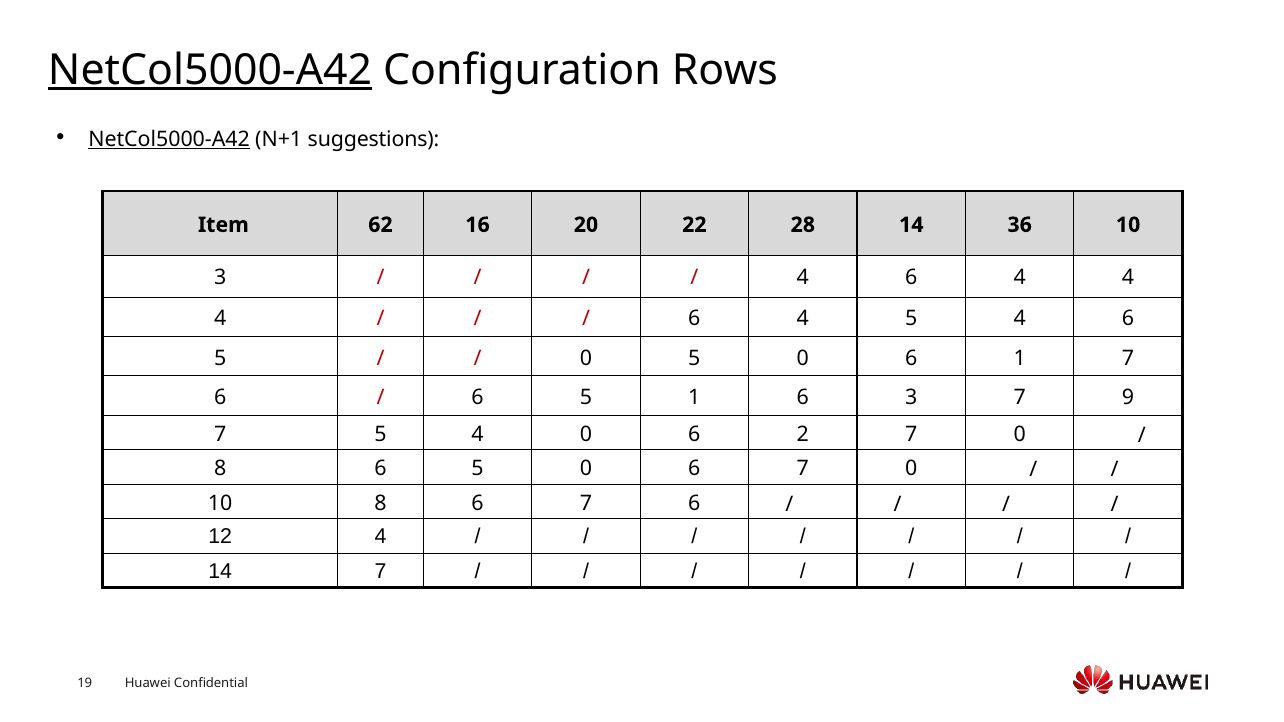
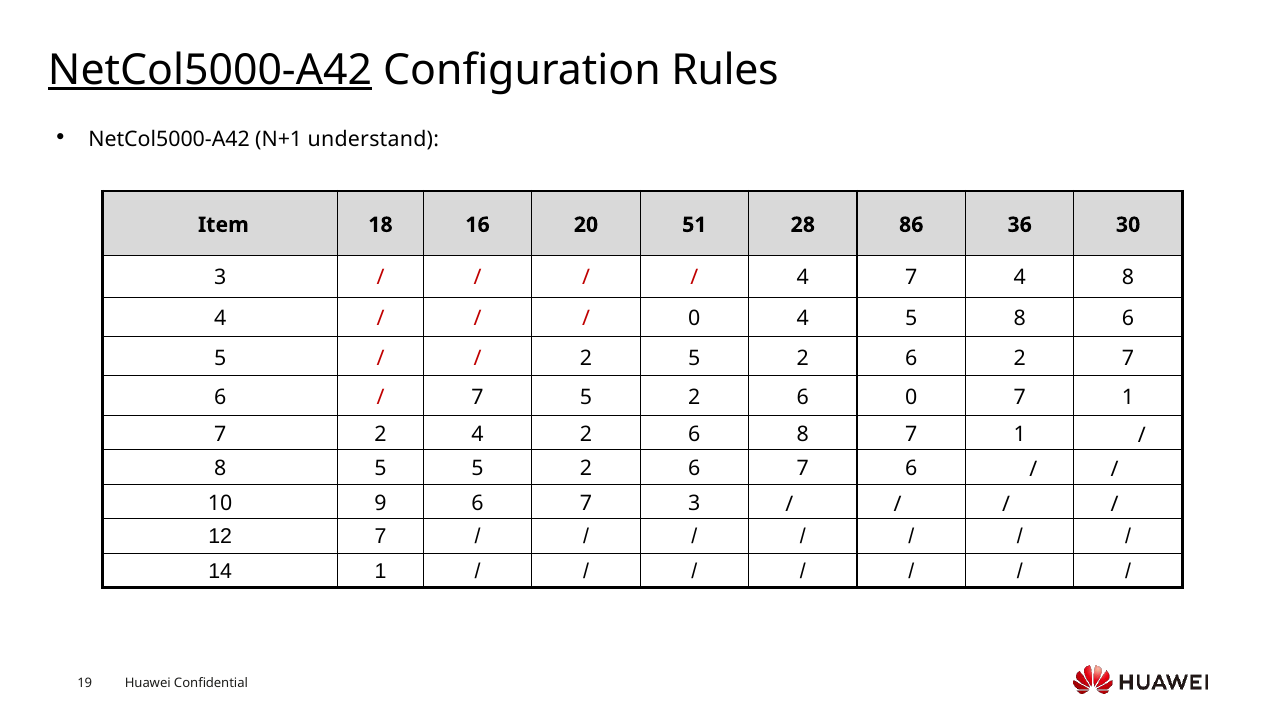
Rows: Rows -> Rules
NetCol5000-A42 at (169, 140) underline: present -> none
suggestions: suggestions -> understand
62: 62 -> 18
22: 22 -> 51
28 14: 14 -> 86
36 10: 10 -> 30
6 at (911, 278): 6 -> 7
4 at (1128, 278): 4 -> 8
6 at (694, 319): 6 -> 0
4 5 4: 4 -> 8
0 at (586, 358): 0 -> 2
0 at (803, 358): 0 -> 2
6 1: 1 -> 2
6 at (477, 397): 6 -> 7
1 at (694, 397): 1 -> 2
6 3: 3 -> 0
9 at (1128, 397): 9 -> 1
7 5: 5 -> 2
4 0: 0 -> 2
6 2: 2 -> 8
0 at (1020, 434): 0 -> 1
6 at (380, 469): 6 -> 5
0 at (586, 469): 0 -> 2
6 7 0: 0 -> 6
10 8: 8 -> 9
6 7 6: 6 -> 3
12 4: 4 -> 7
14 7: 7 -> 1
